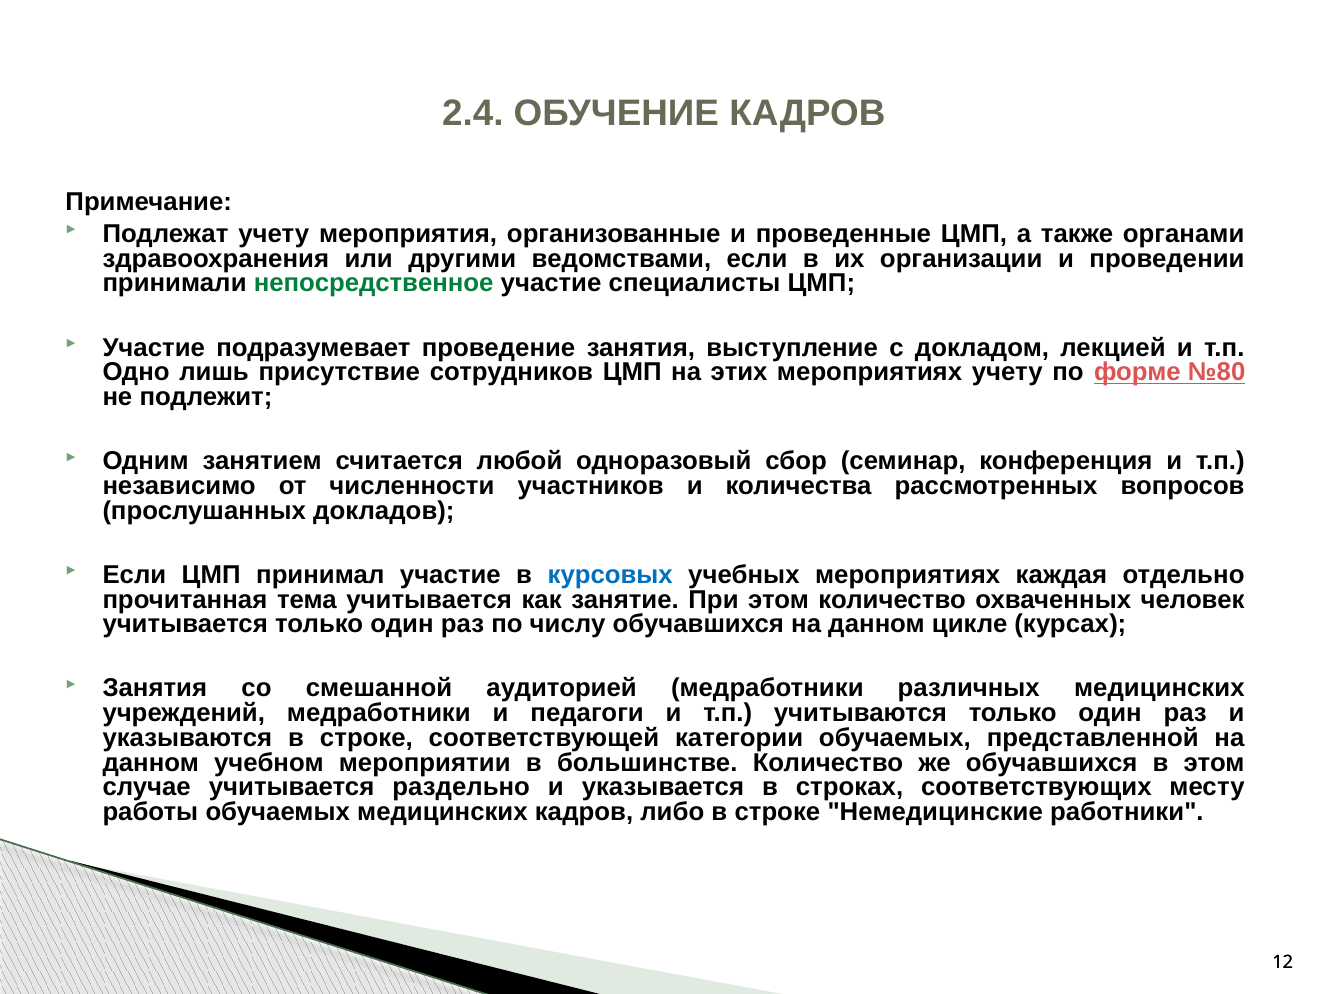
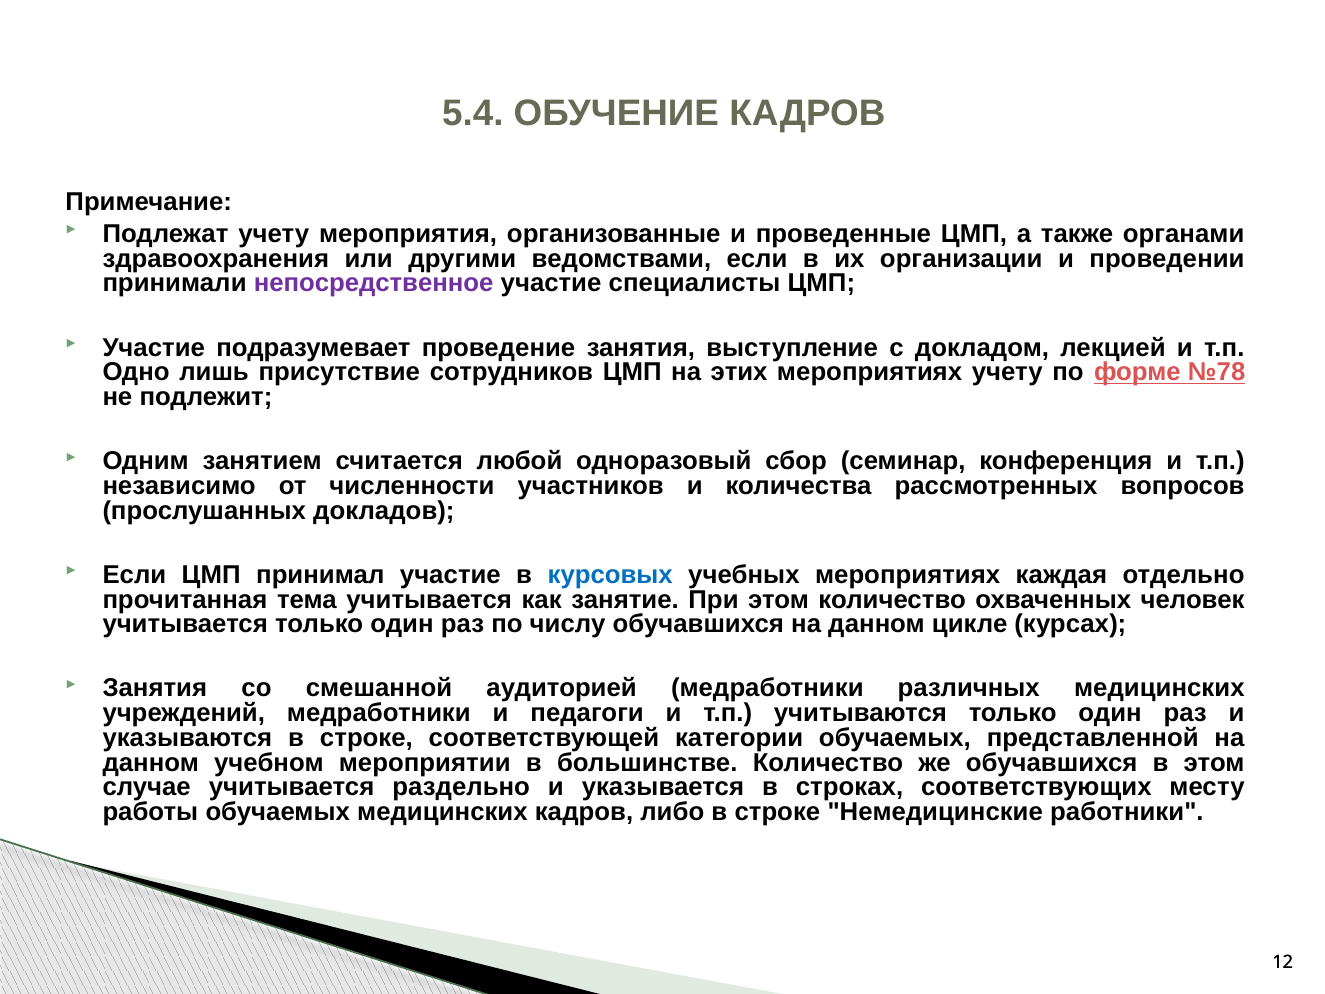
2.4: 2.4 -> 5.4
непосредственное colour: green -> purple
№80: №80 -> №78
